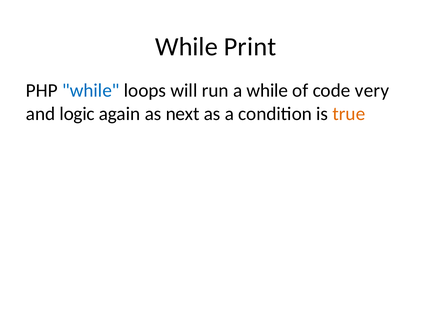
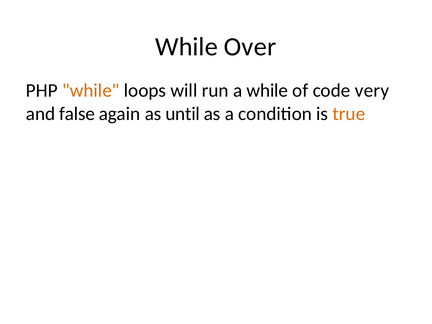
Print: Print -> Over
while at (91, 91) colour: blue -> orange
logic: logic -> false
next: next -> until
